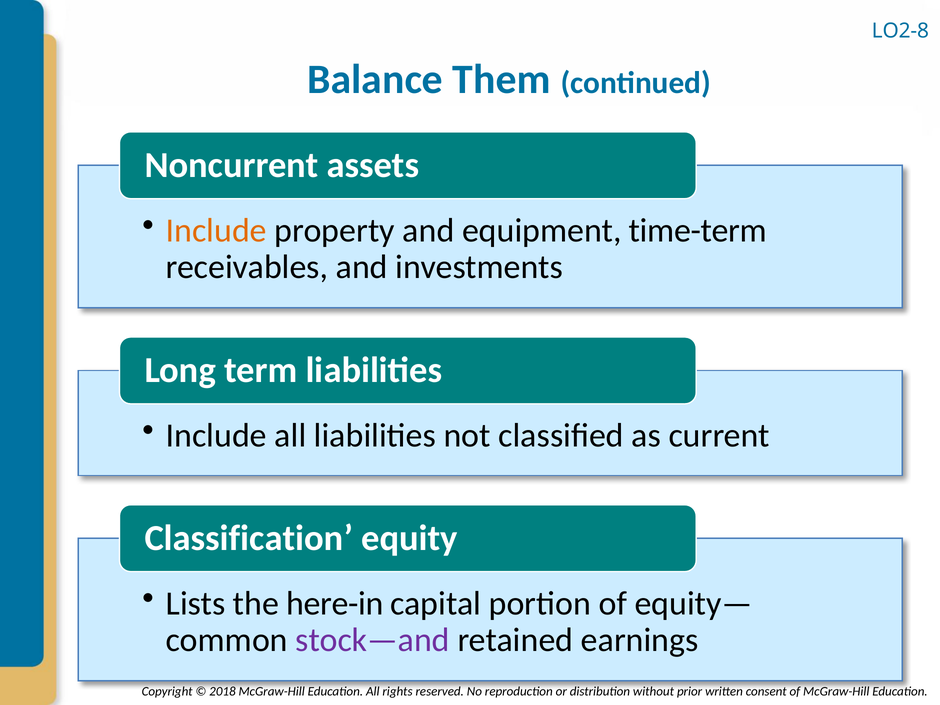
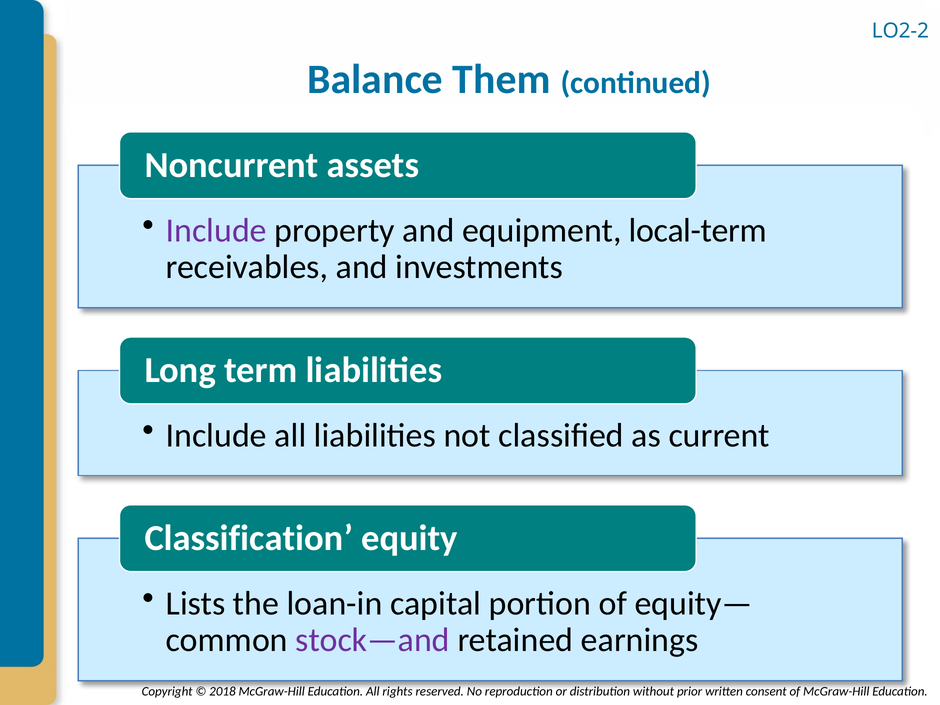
LO2-8: LO2-8 -> LO2-2
Include at (216, 230) colour: orange -> purple
time-term: time-term -> local-term
here-in: here-in -> loan-in
